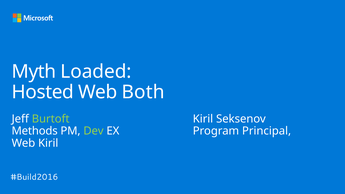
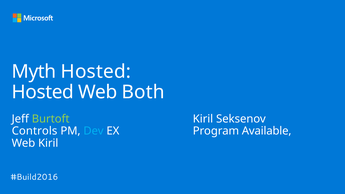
Myth Loaded: Loaded -> Hosted
Methods: Methods -> Controls
Dev colour: light green -> light blue
Principal: Principal -> Available
